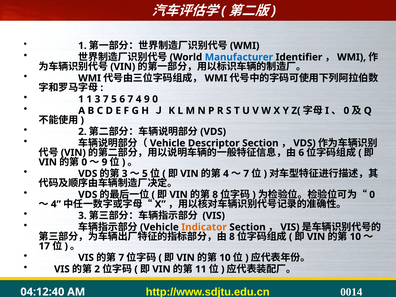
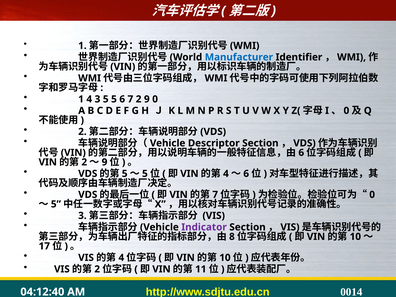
1 1: 1 -> 4
3 7: 7 -> 5
7 4: 4 -> 2
0 at (84, 162): 0 -> 2
3 at (125, 174): 3 -> 5
7 at (246, 174): 7 -> 6
8 at (215, 195): 8 -> 7
4 at (56, 204): 4 -> 5
Indicator colour: orange -> purple
7 at (121, 258): 7 -> 4
